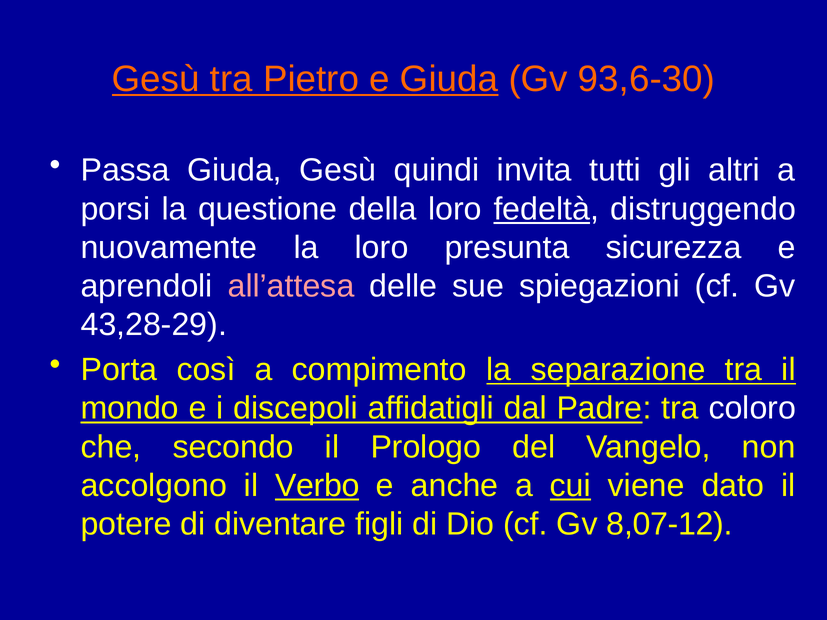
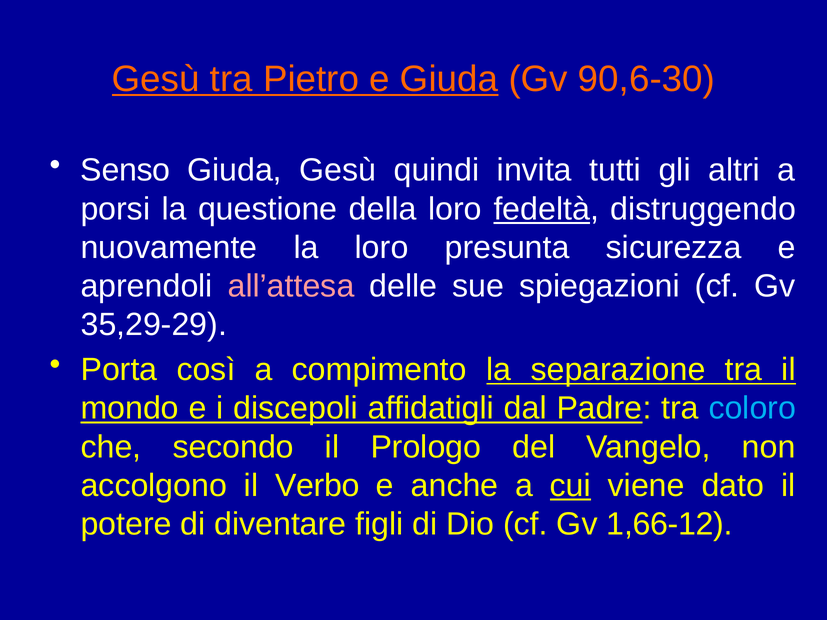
93,6-30: 93,6-30 -> 90,6-30
Passa: Passa -> Senso
43,28-29: 43,28-29 -> 35,29-29
coloro colour: white -> light blue
Verbo underline: present -> none
8,07-12: 8,07-12 -> 1,66-12
